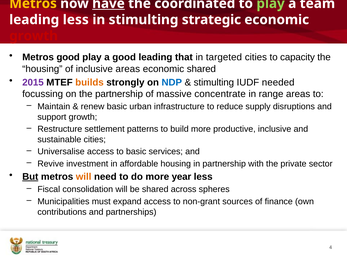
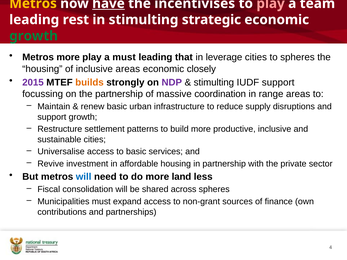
coordinated: coordinated -> incentivises
play at (271, 4) colour: light green -> pink
leading less: less -> rest
growth at (34, 36) colour: red -> green
Metros good: good -> more
a good: good -> must
targeted: targeted -> leverage
to capacity: capacity -> spheres
economic shared: shared -> closely
NDP colour: blue -> purple
IUDF needed: needed -> support
concentrate: concentrate -> coordination
But underline: present -> none
will at (84, 177) colour: orange -> blue
year: year -> land
